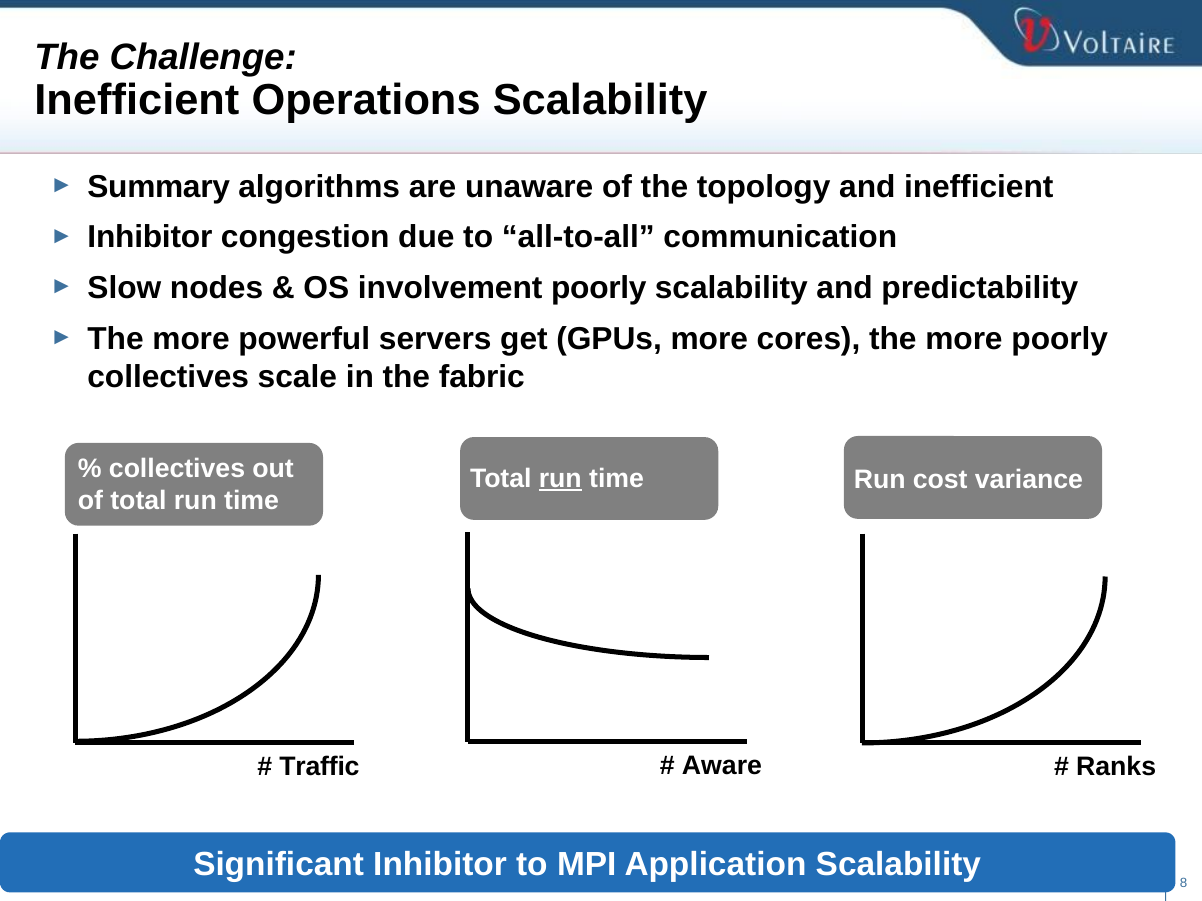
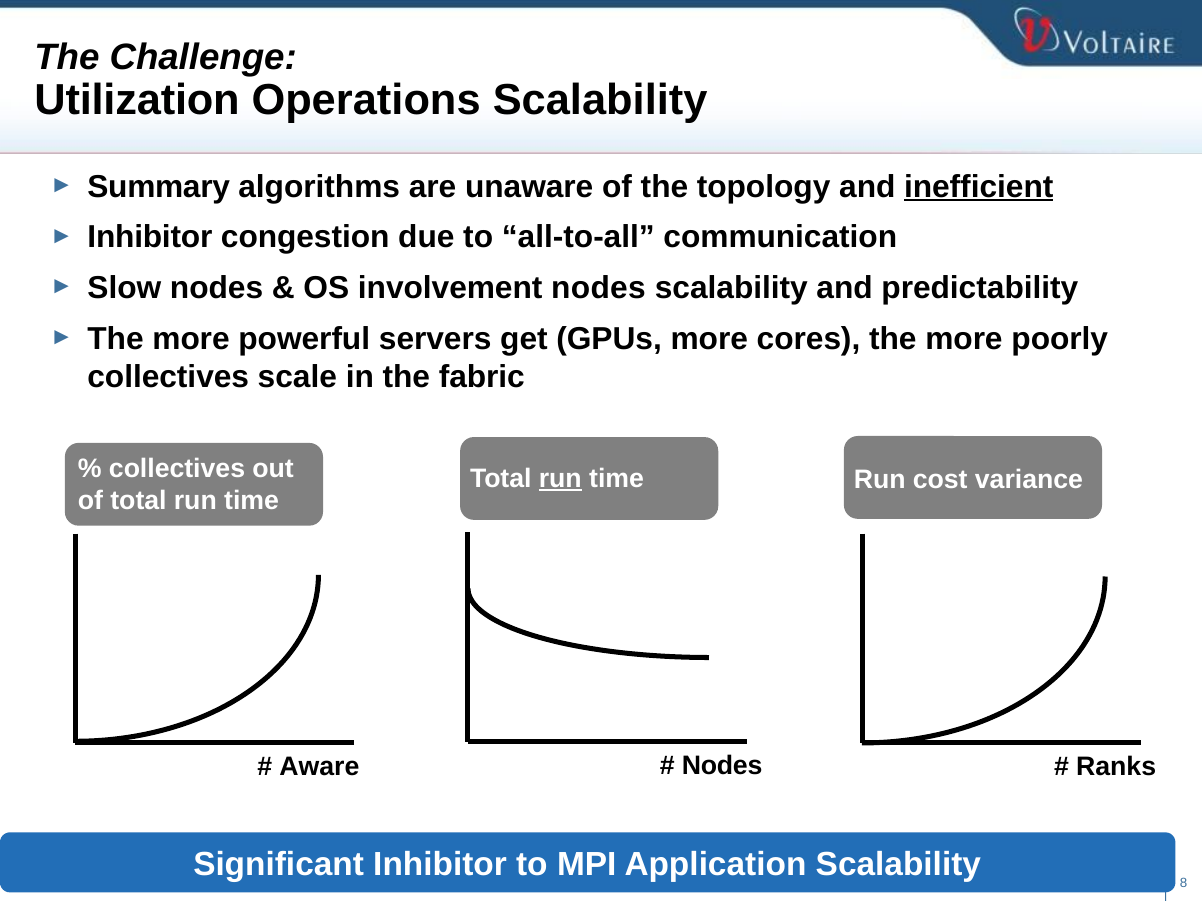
Inefficient at (137, 100): Inefficient -> Utilization
inefficient at (979, 187) underline: none -> present
involvement poorly: poorly -> nodes
Aware at (722, 766): Aware -> Nodes
Traffic: Traffic -> Aware
